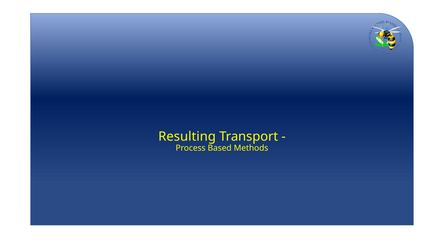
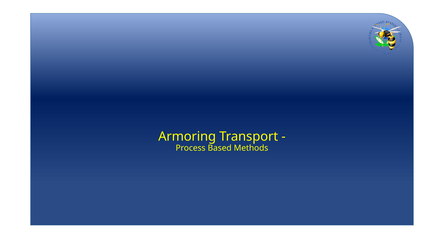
Resulting: Resulting -> Armoring
